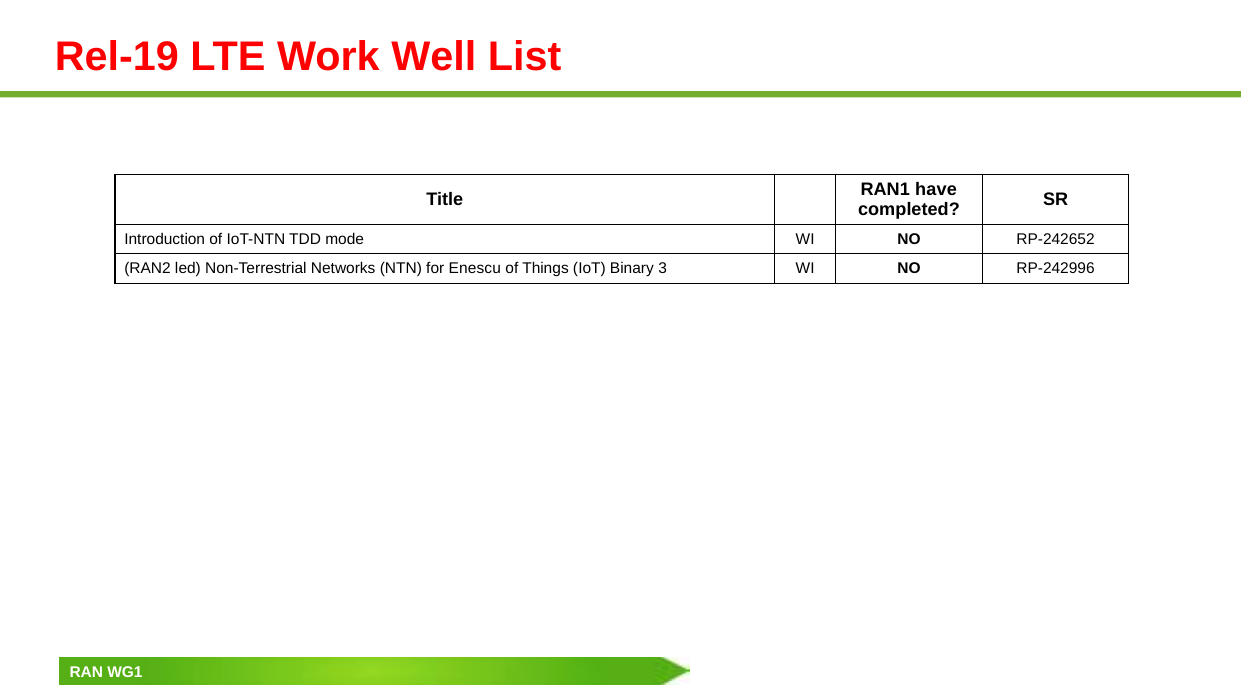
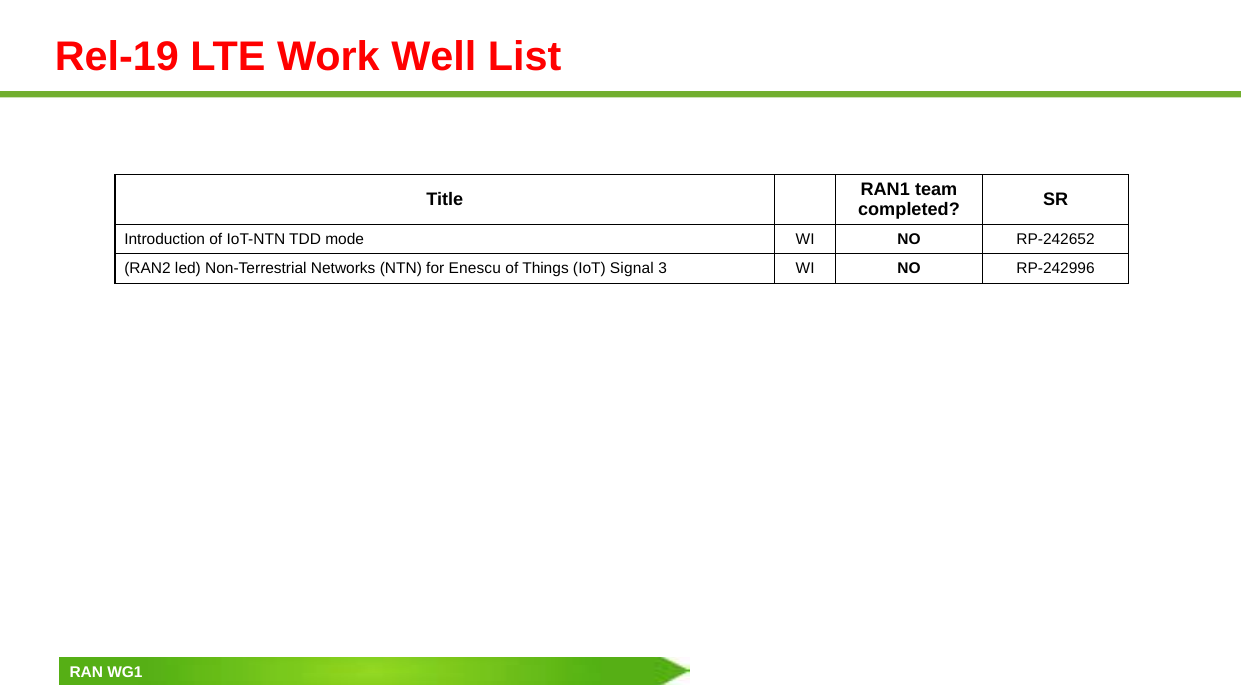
have: have -> team
Binary: Binary -> Signal
